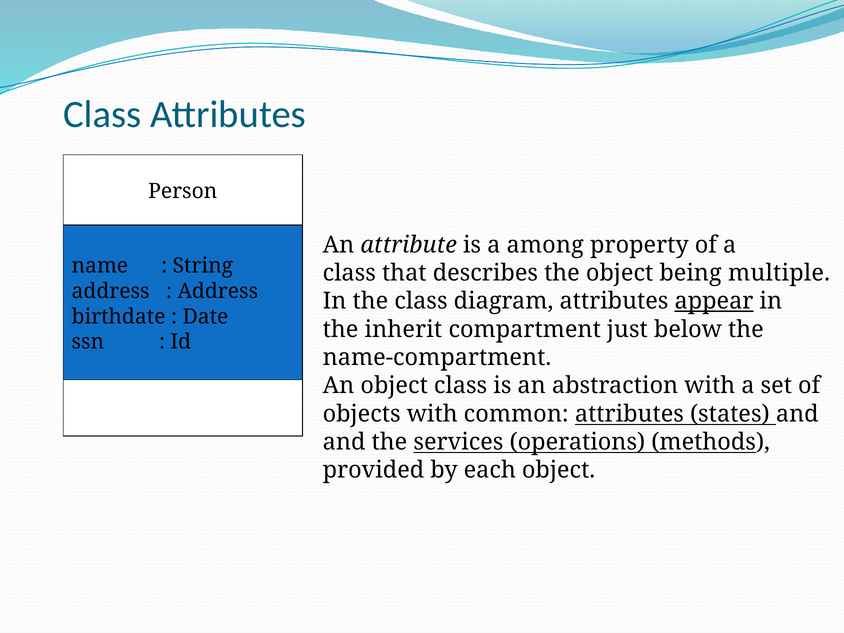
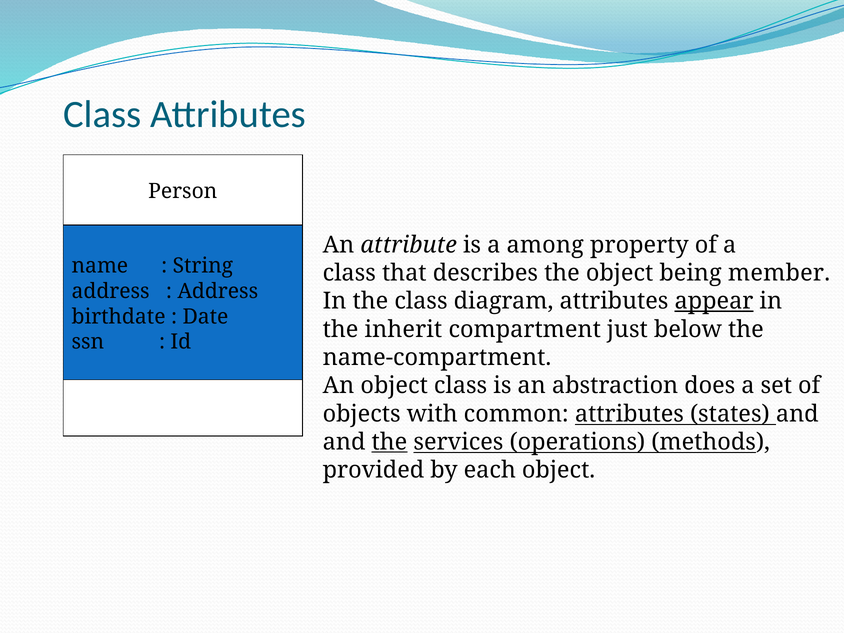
multiple: multiple -> member
abstraction with: with -> does
the at (389, 442) underline: none -> present
